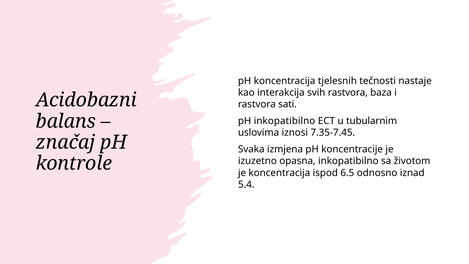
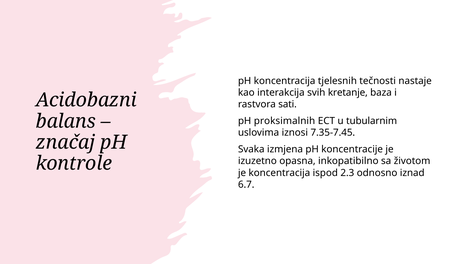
svih rastvora: rastvora -> kretanje
pH inkopatibilno: inkopatibilno -> proksimalnih
6.5: 6.5 -> 2.3
5.4: 5.4 -> 6.7
